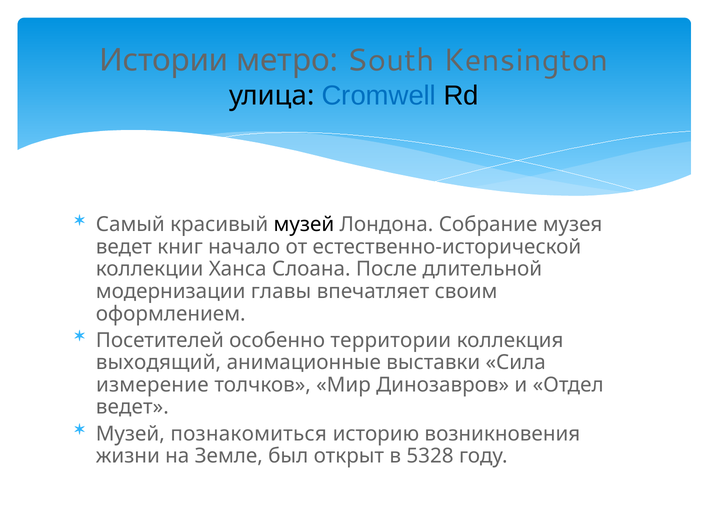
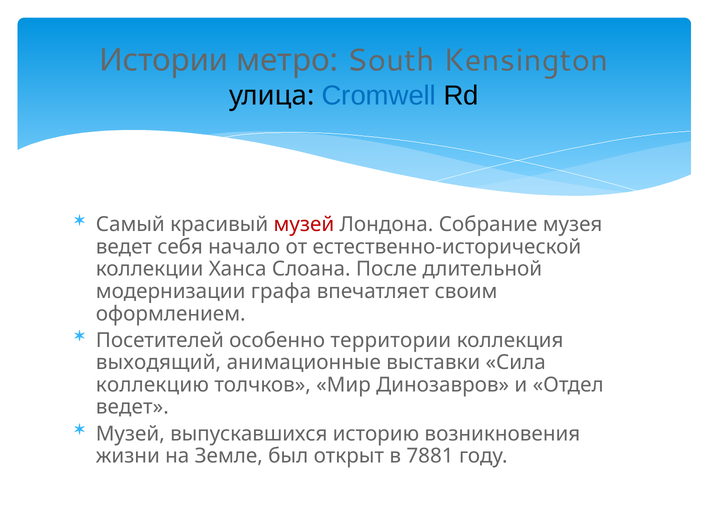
музей at (304, 225) colour: black -> red
книг: книг -> себя
главы: главы -> графа
измерение: измерение -> коллекцию
познакомиться: познакомиться -> выпускавшихся
5328: 5328 -> 7881
